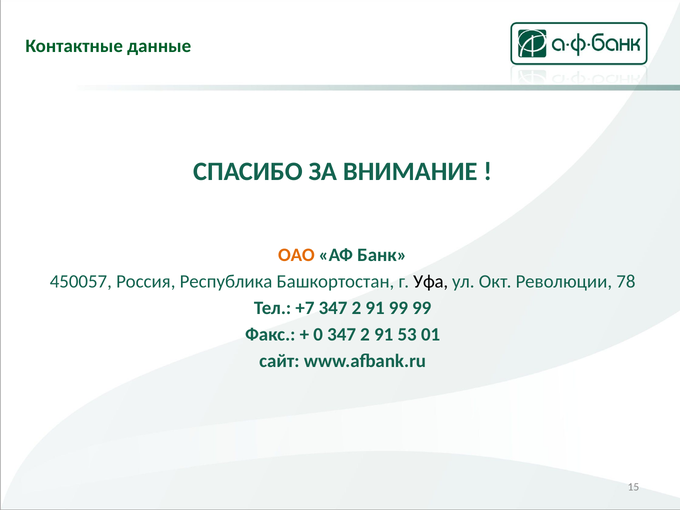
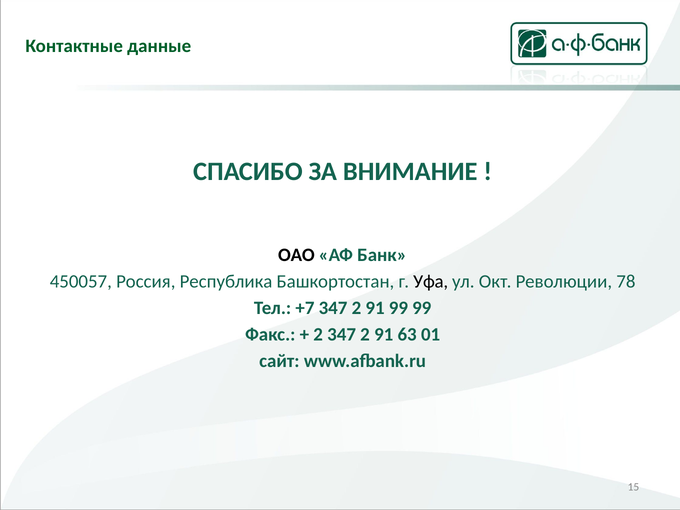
ОАО colour: orange -> black
0 at (318, 334): 0 -> 2
53: 53 -> 63
